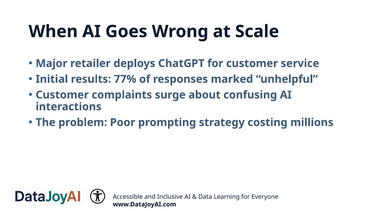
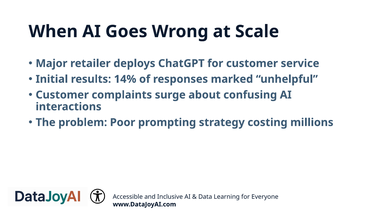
77%: 77% -> 14%
